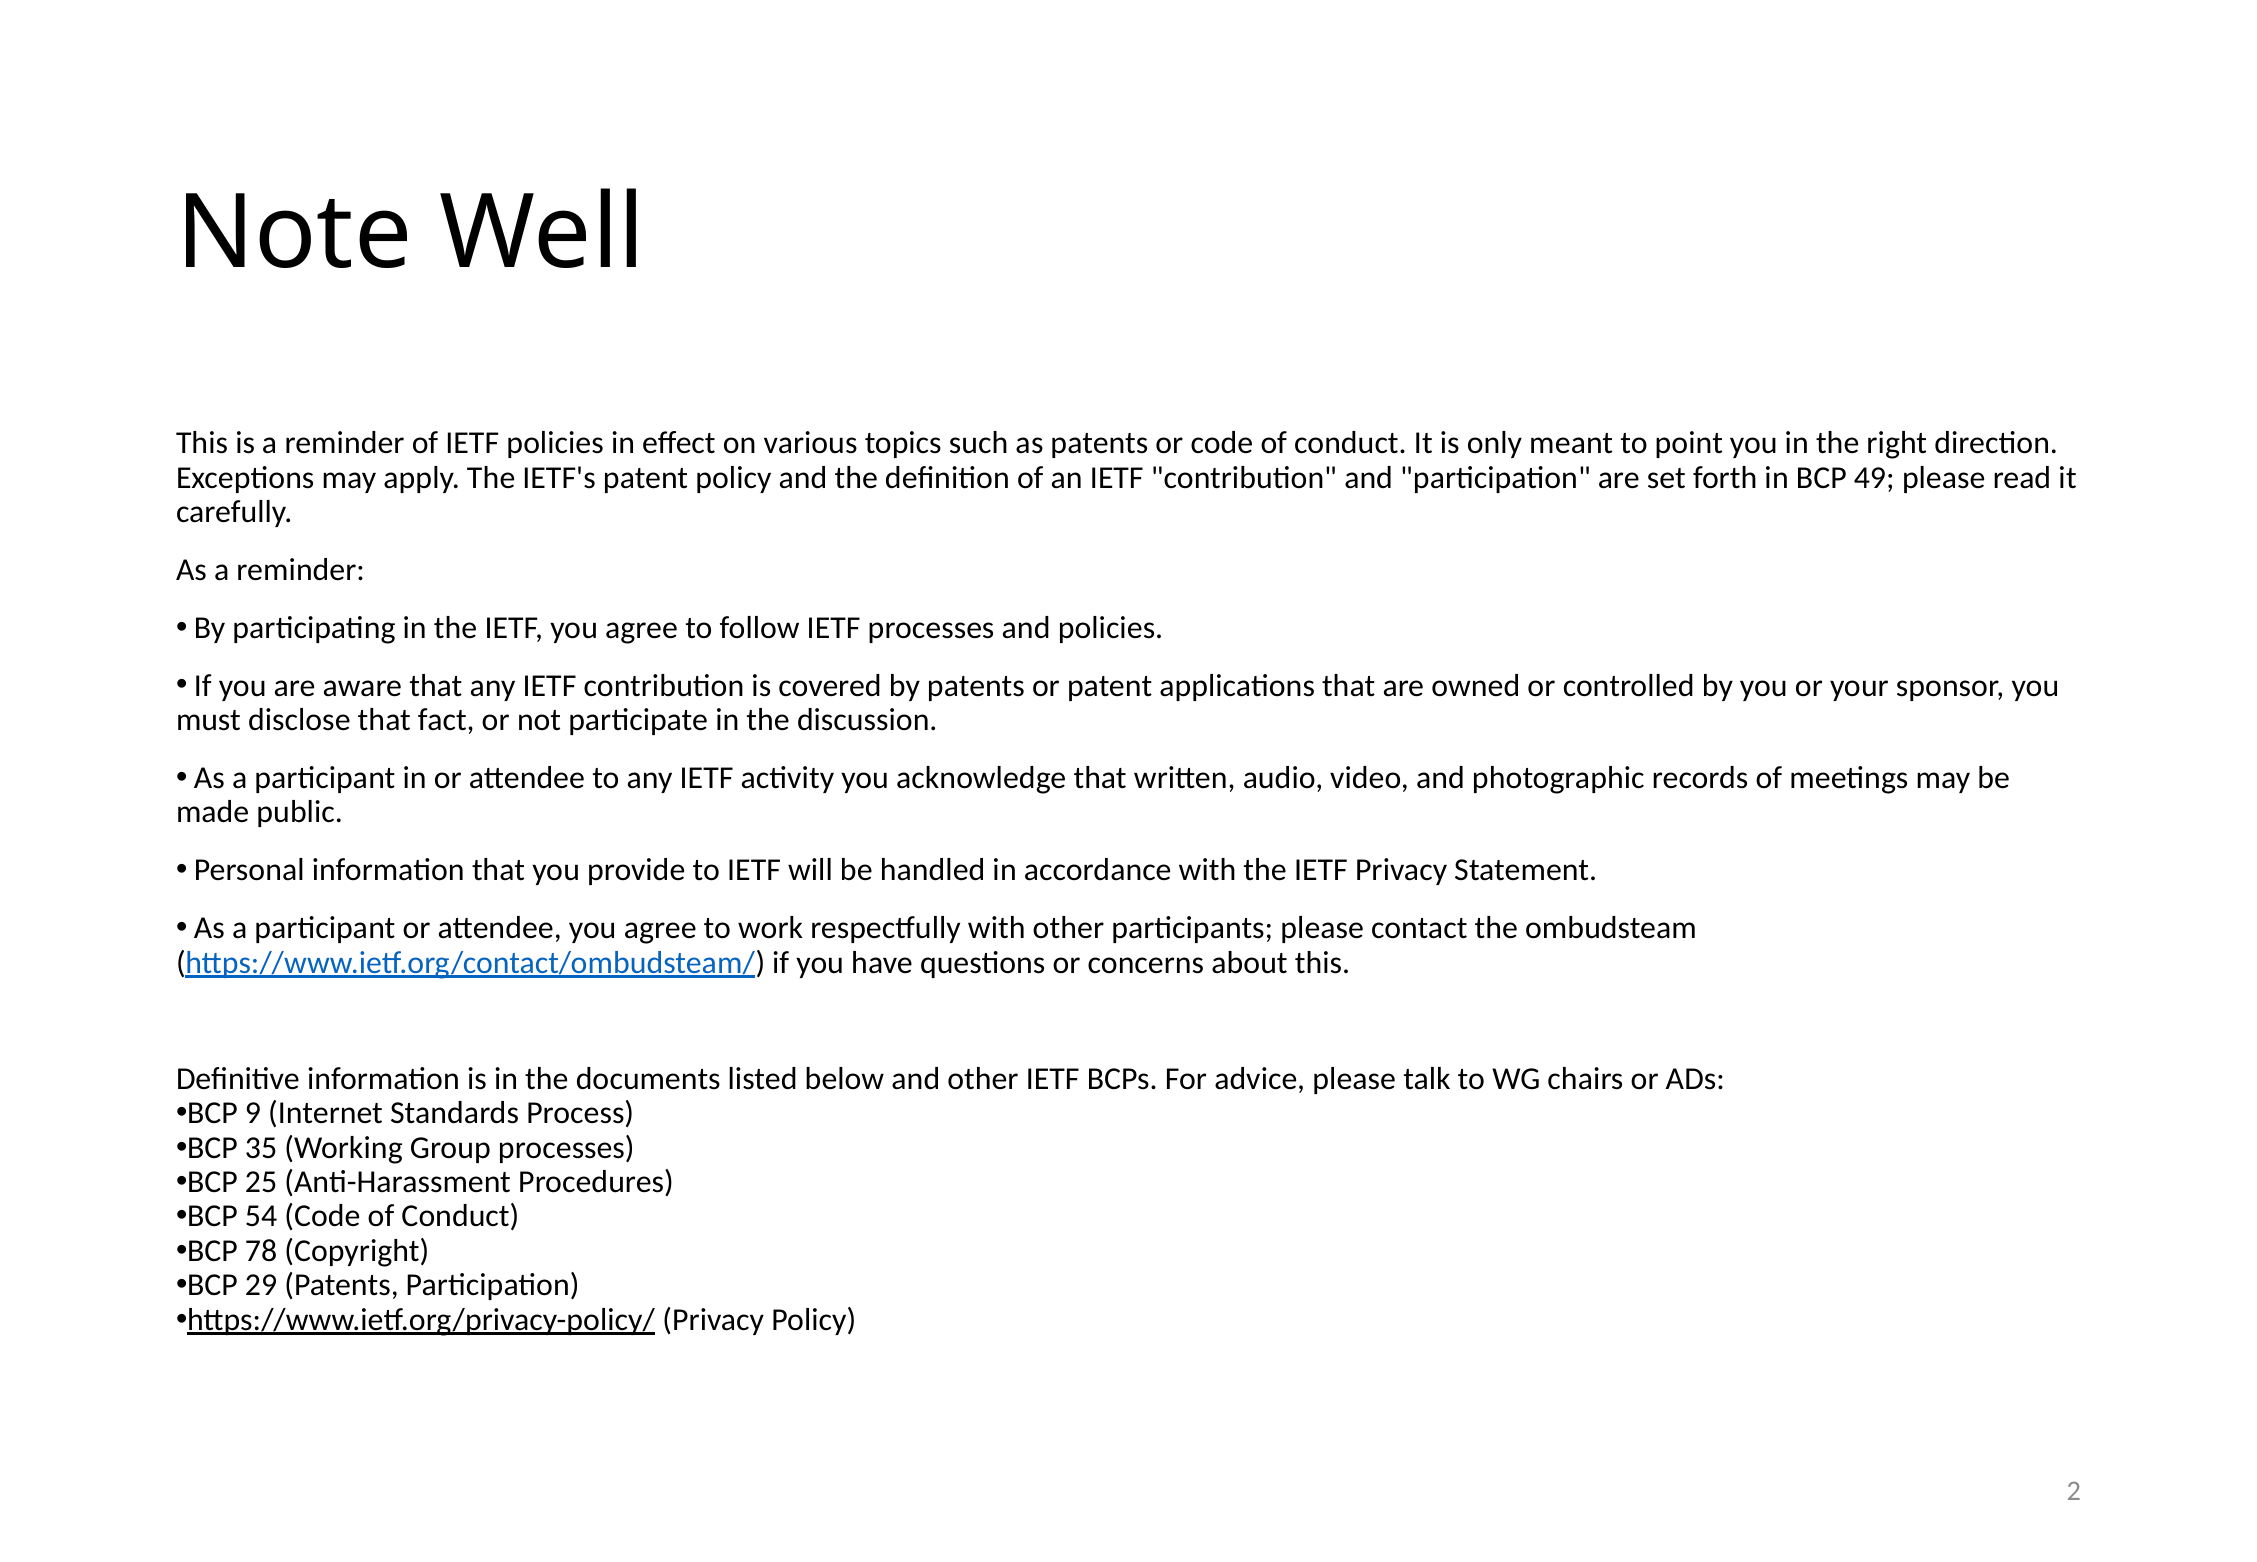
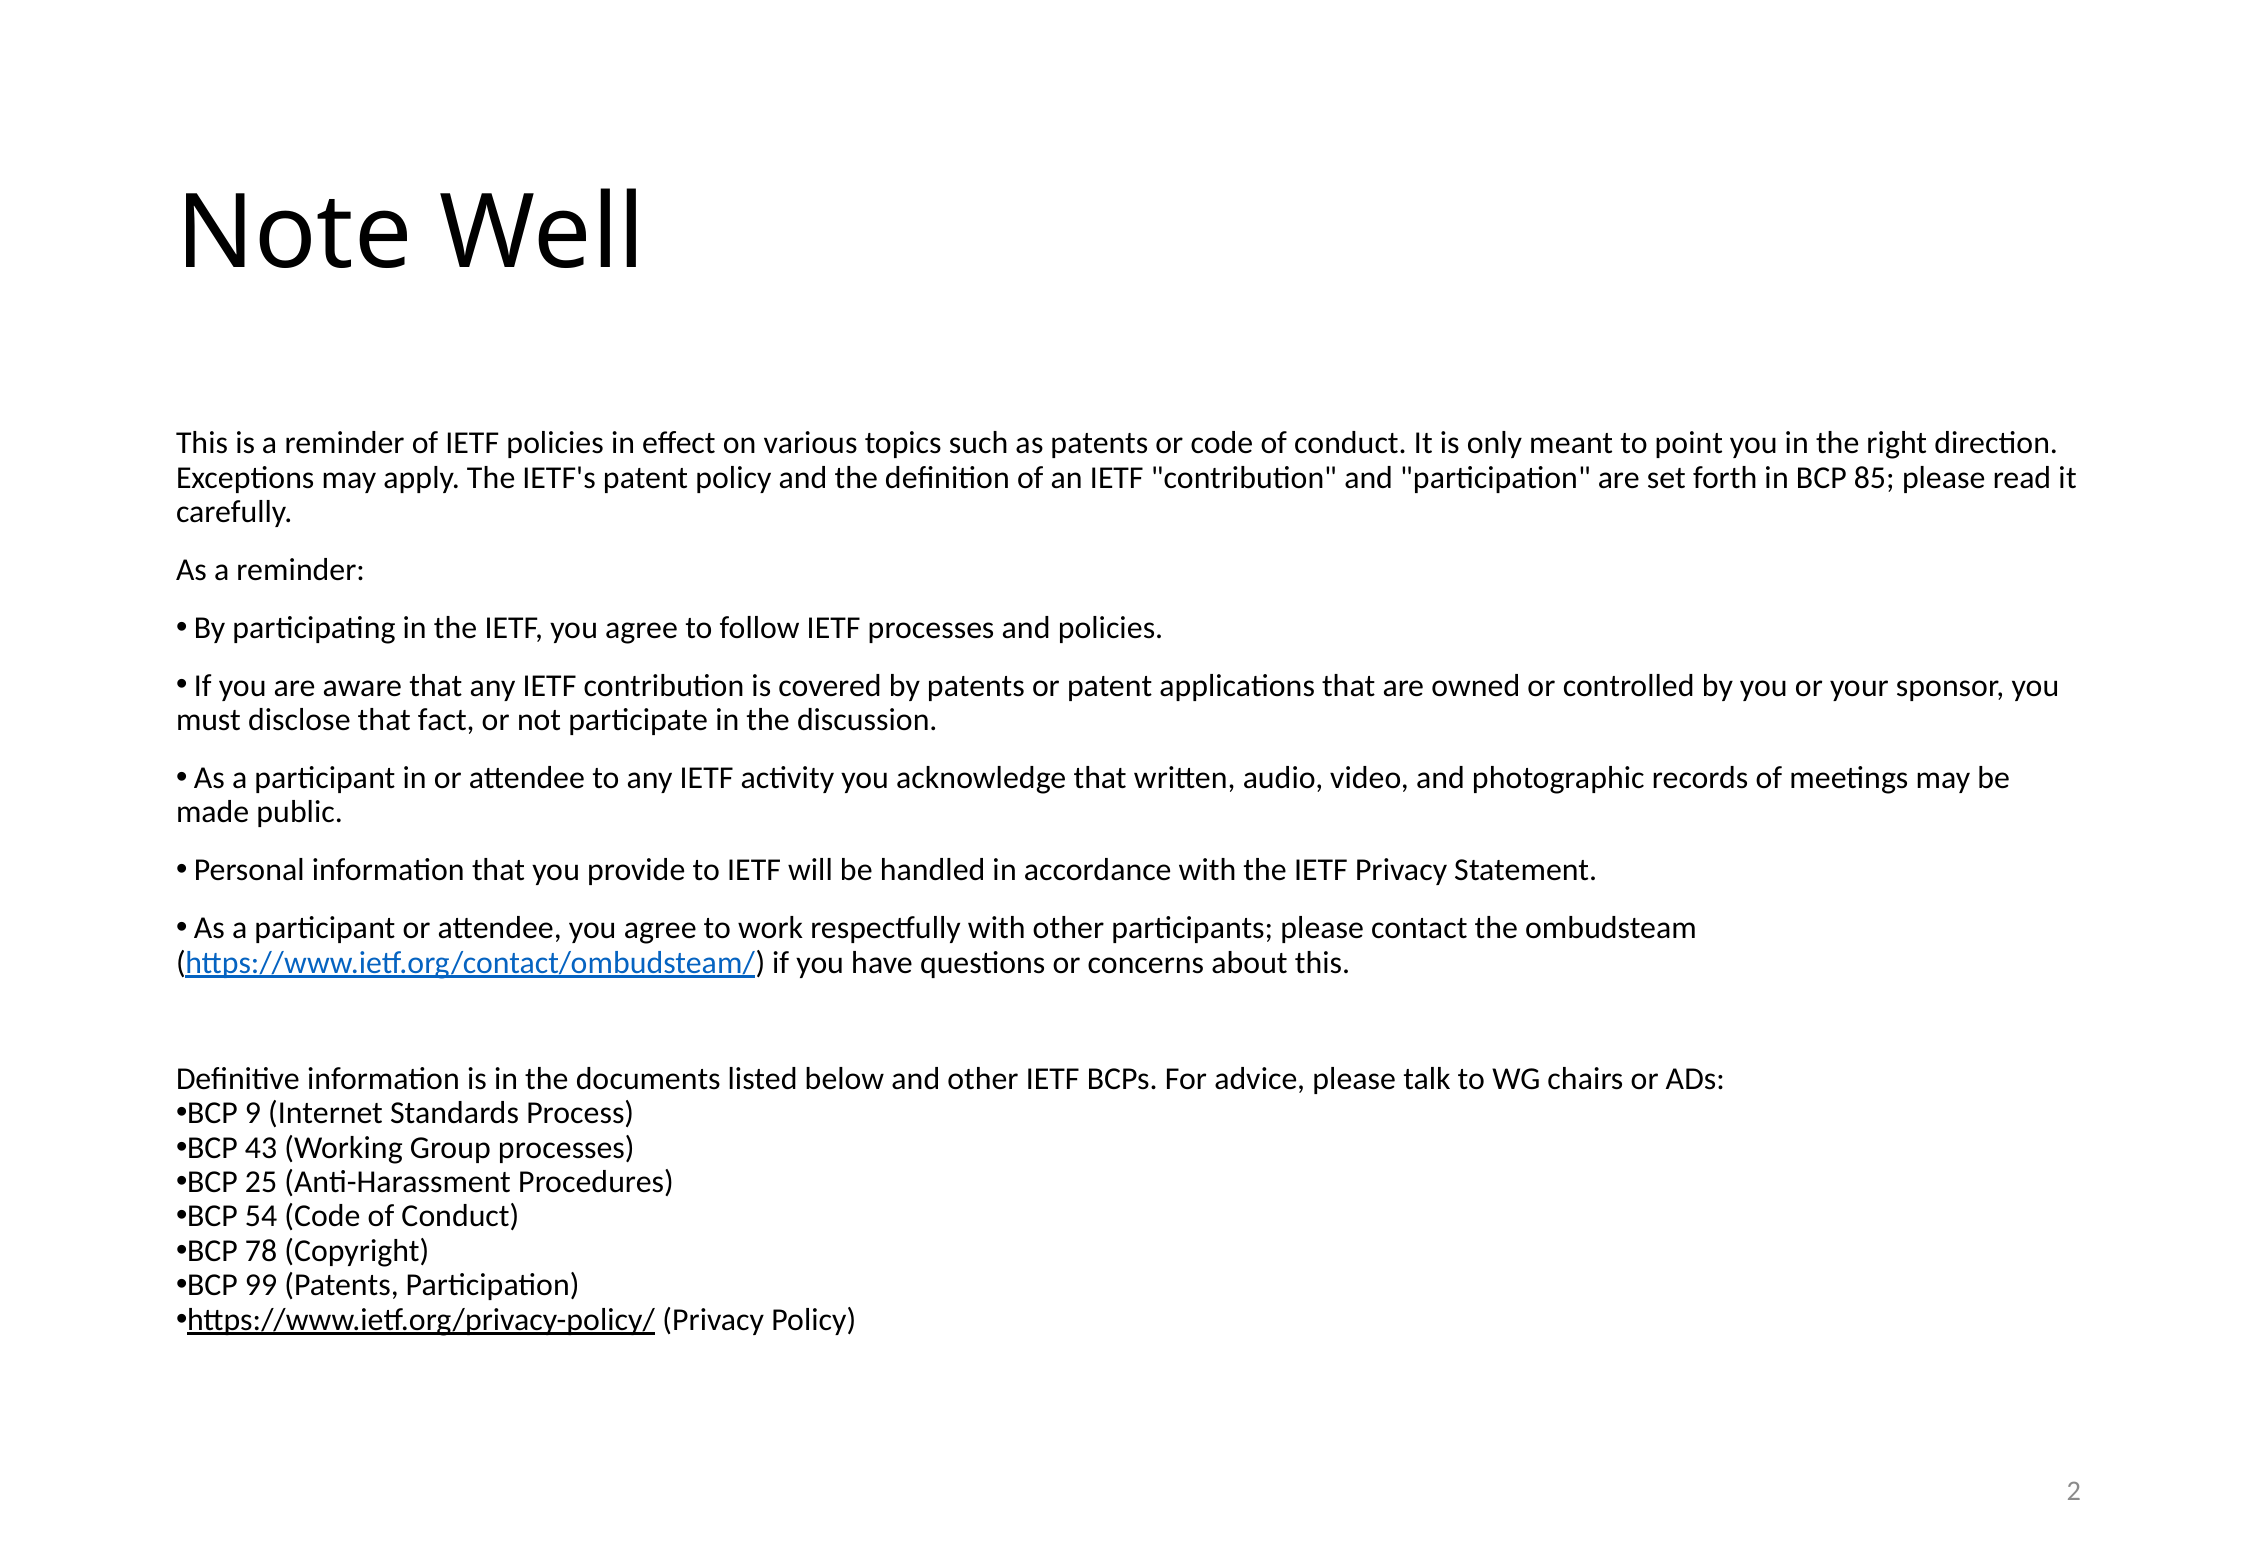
49: 49 -> 85
35: 35 -> 43
29: 29 -> 99
